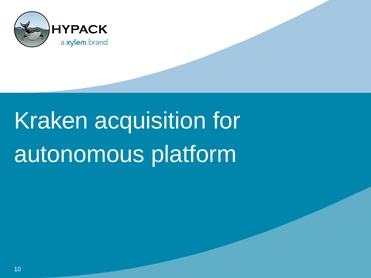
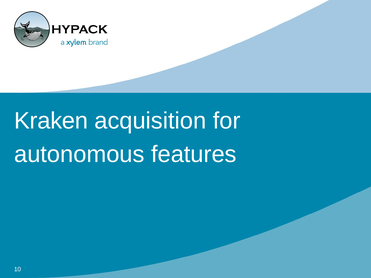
platform: platform -> features
